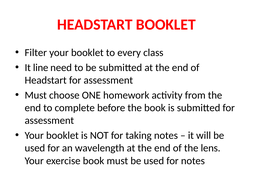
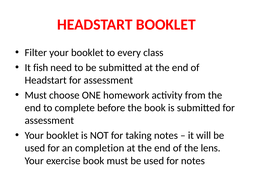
line: line -> fish
wavelength: wavelength -> completion
